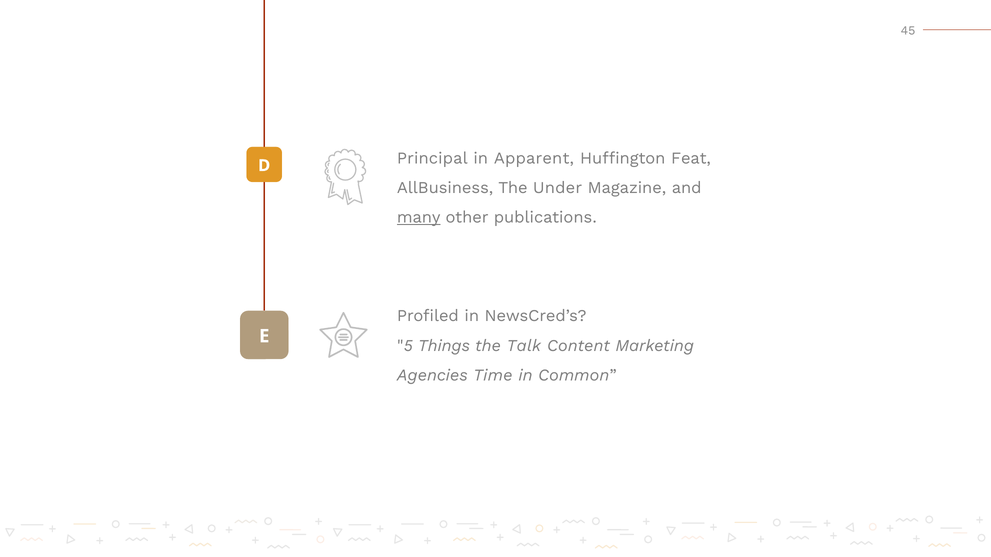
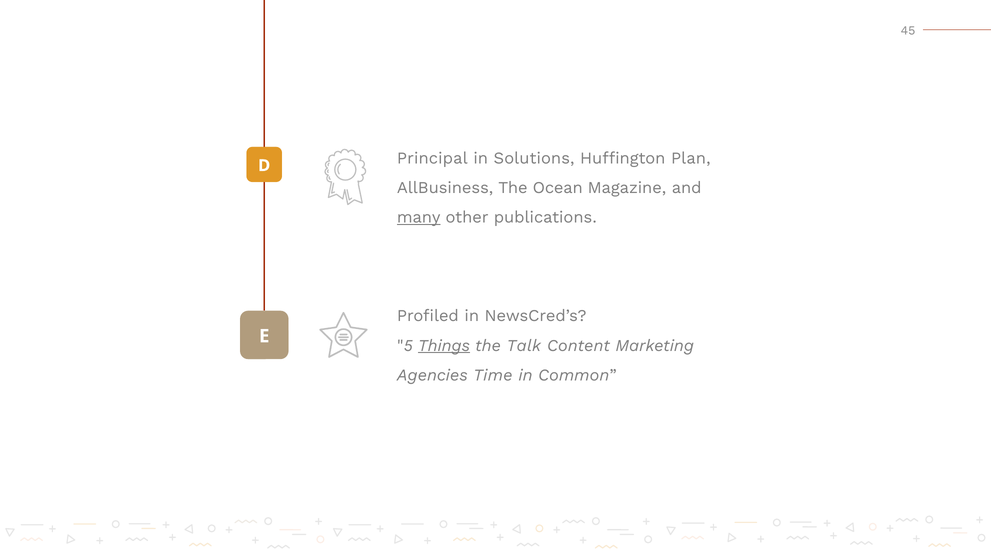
Apparent: Apparent -> Solutions
Feat: Feat -> Plan
Under: Under -> Ocean
Things underline: none -> present
